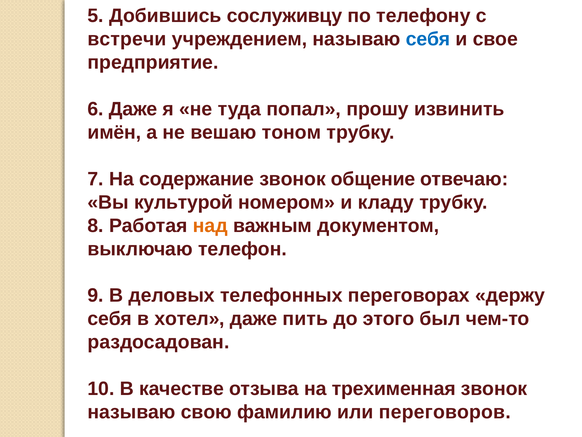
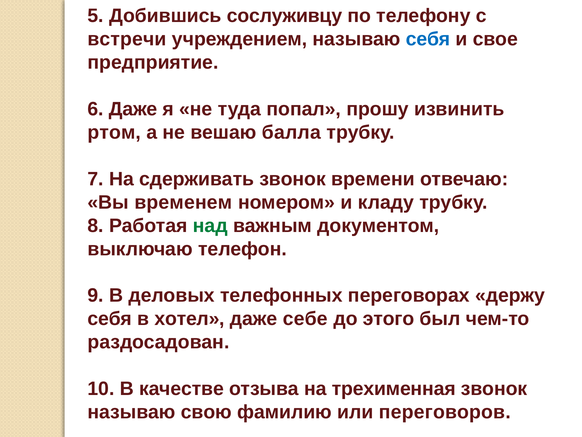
имён: имён -> ртом
тоном: тоном -> балла
содержание: содержание -> сдерживать
общение: общение -> времени
культурой: культурой -> временем
над colour: orange -> green
пить: пить -> себе
